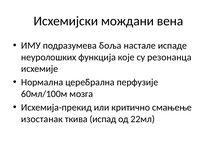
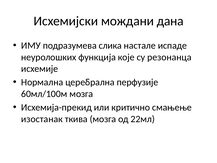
вена: вена -> дана
боља: боља -> слика
ткива испад: испад -> мозга
